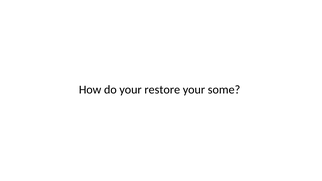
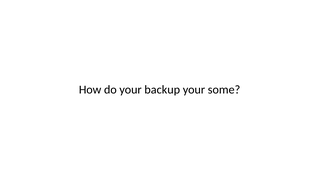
restore: restore -> backup
